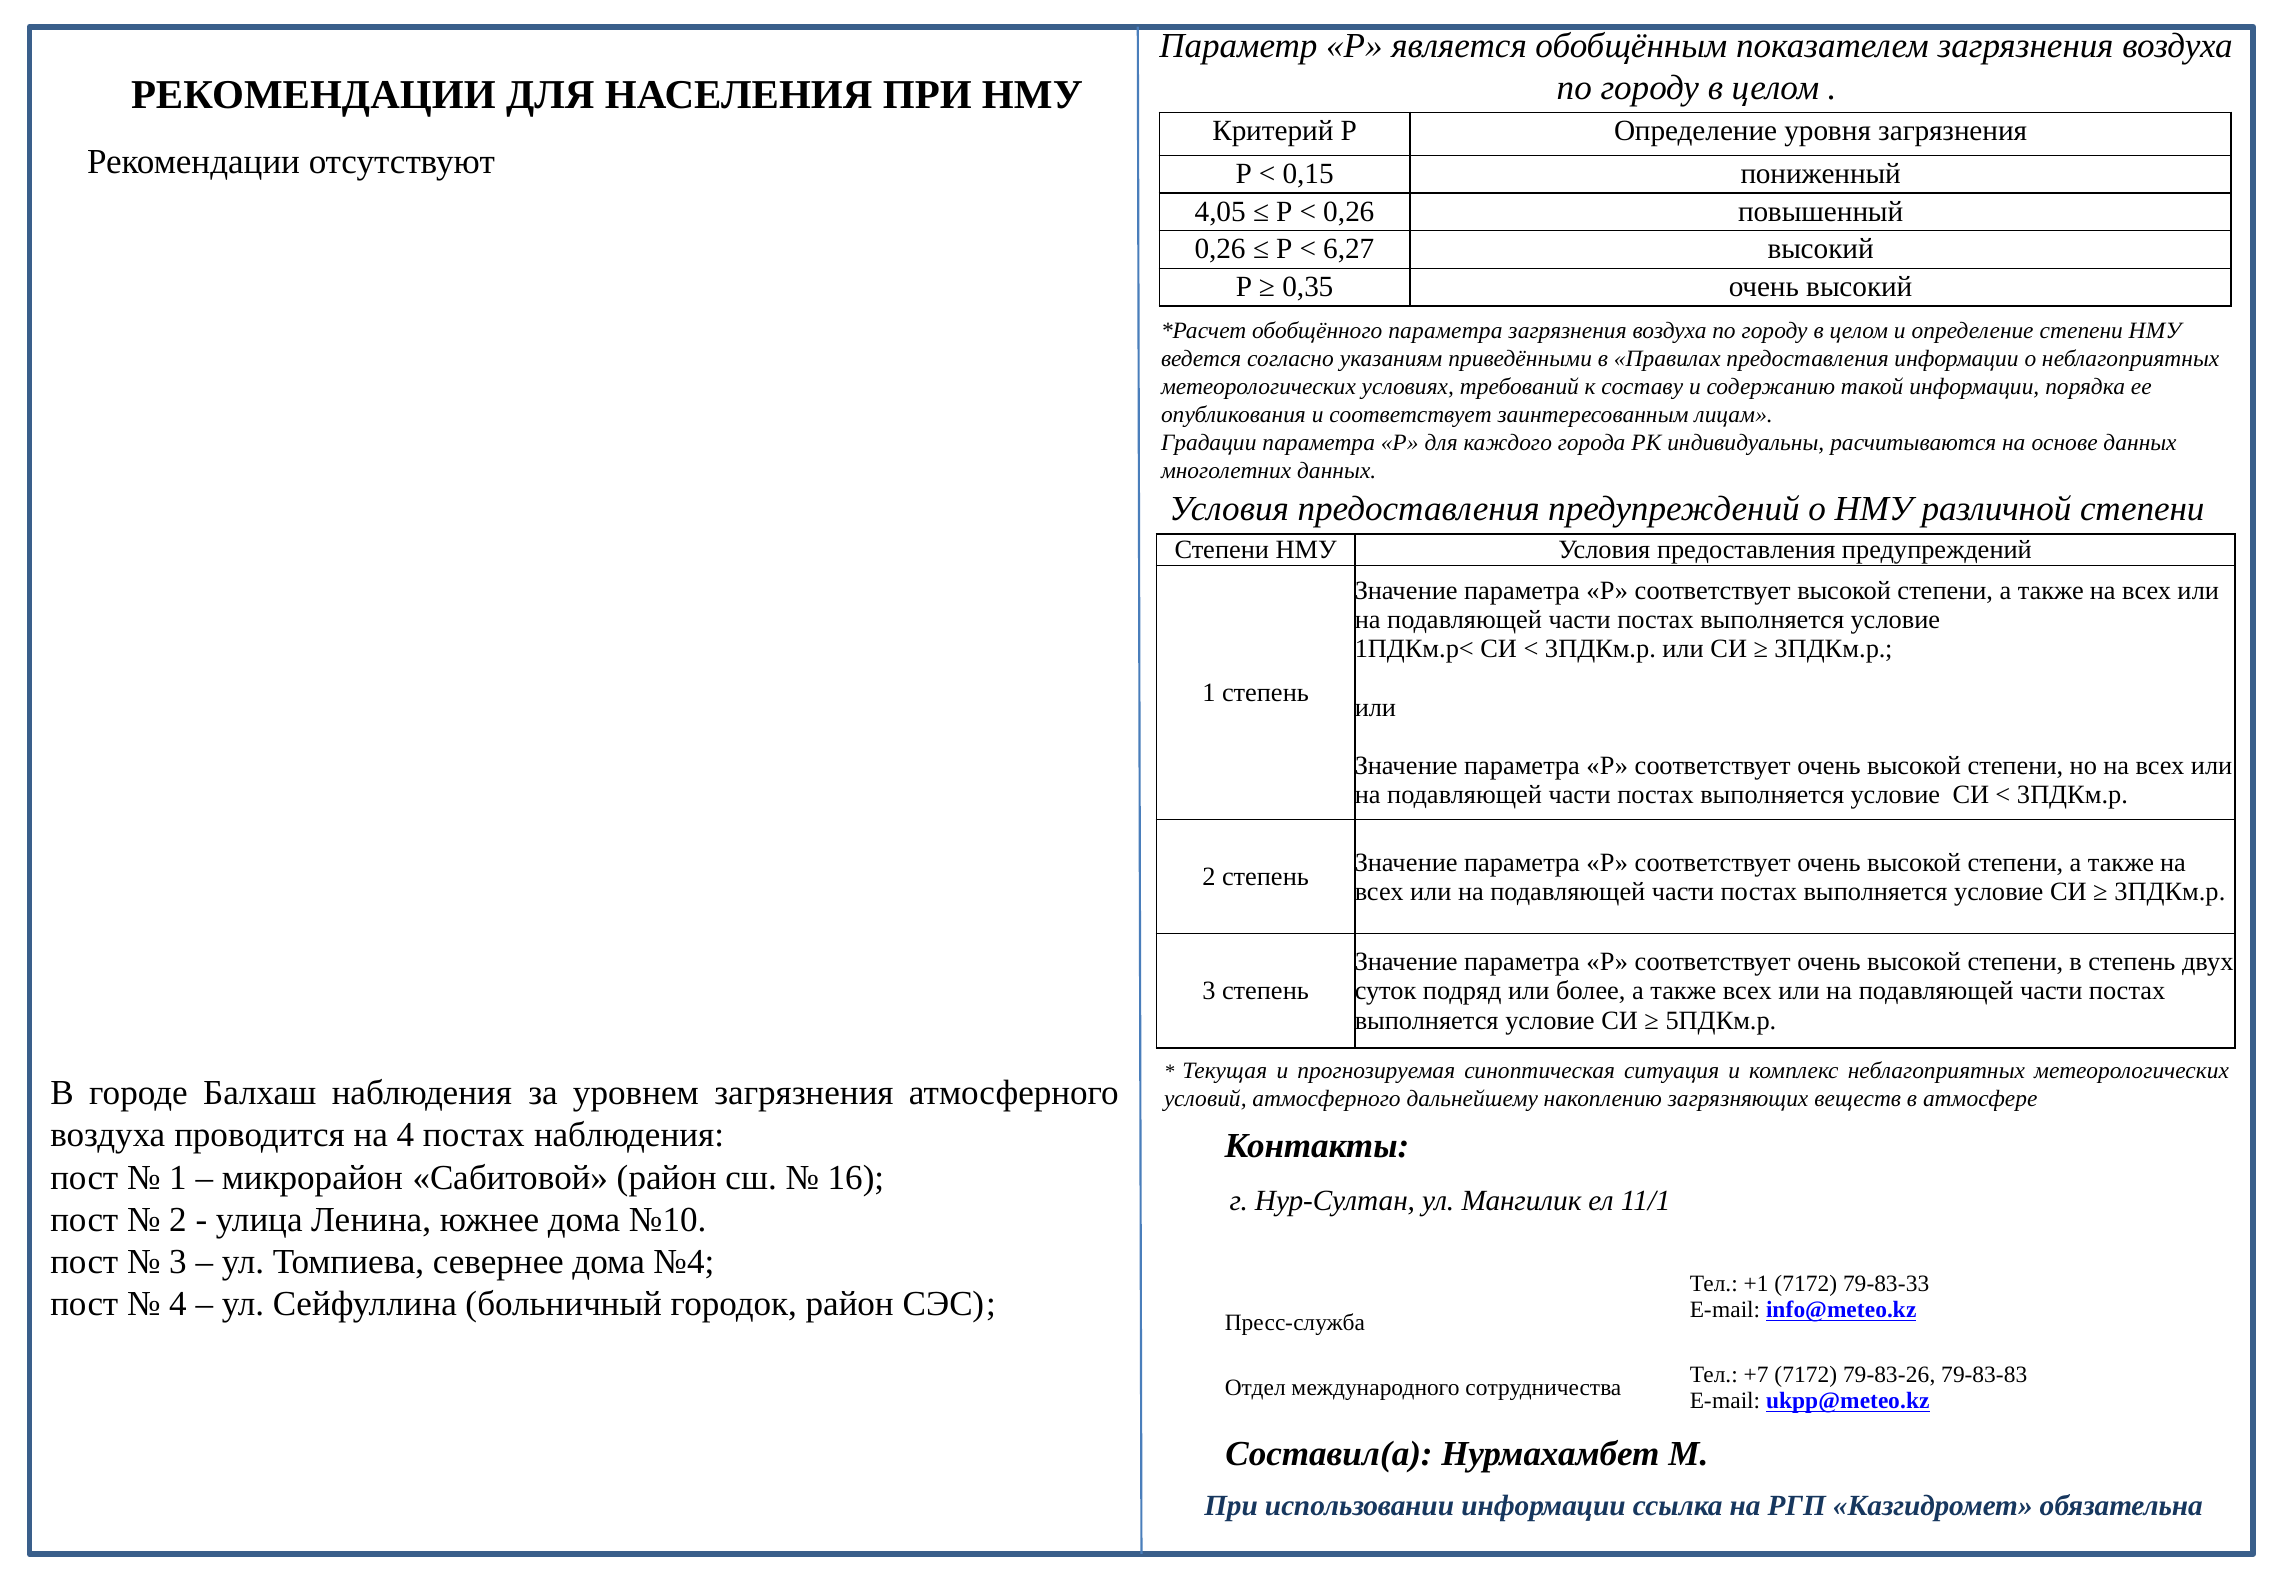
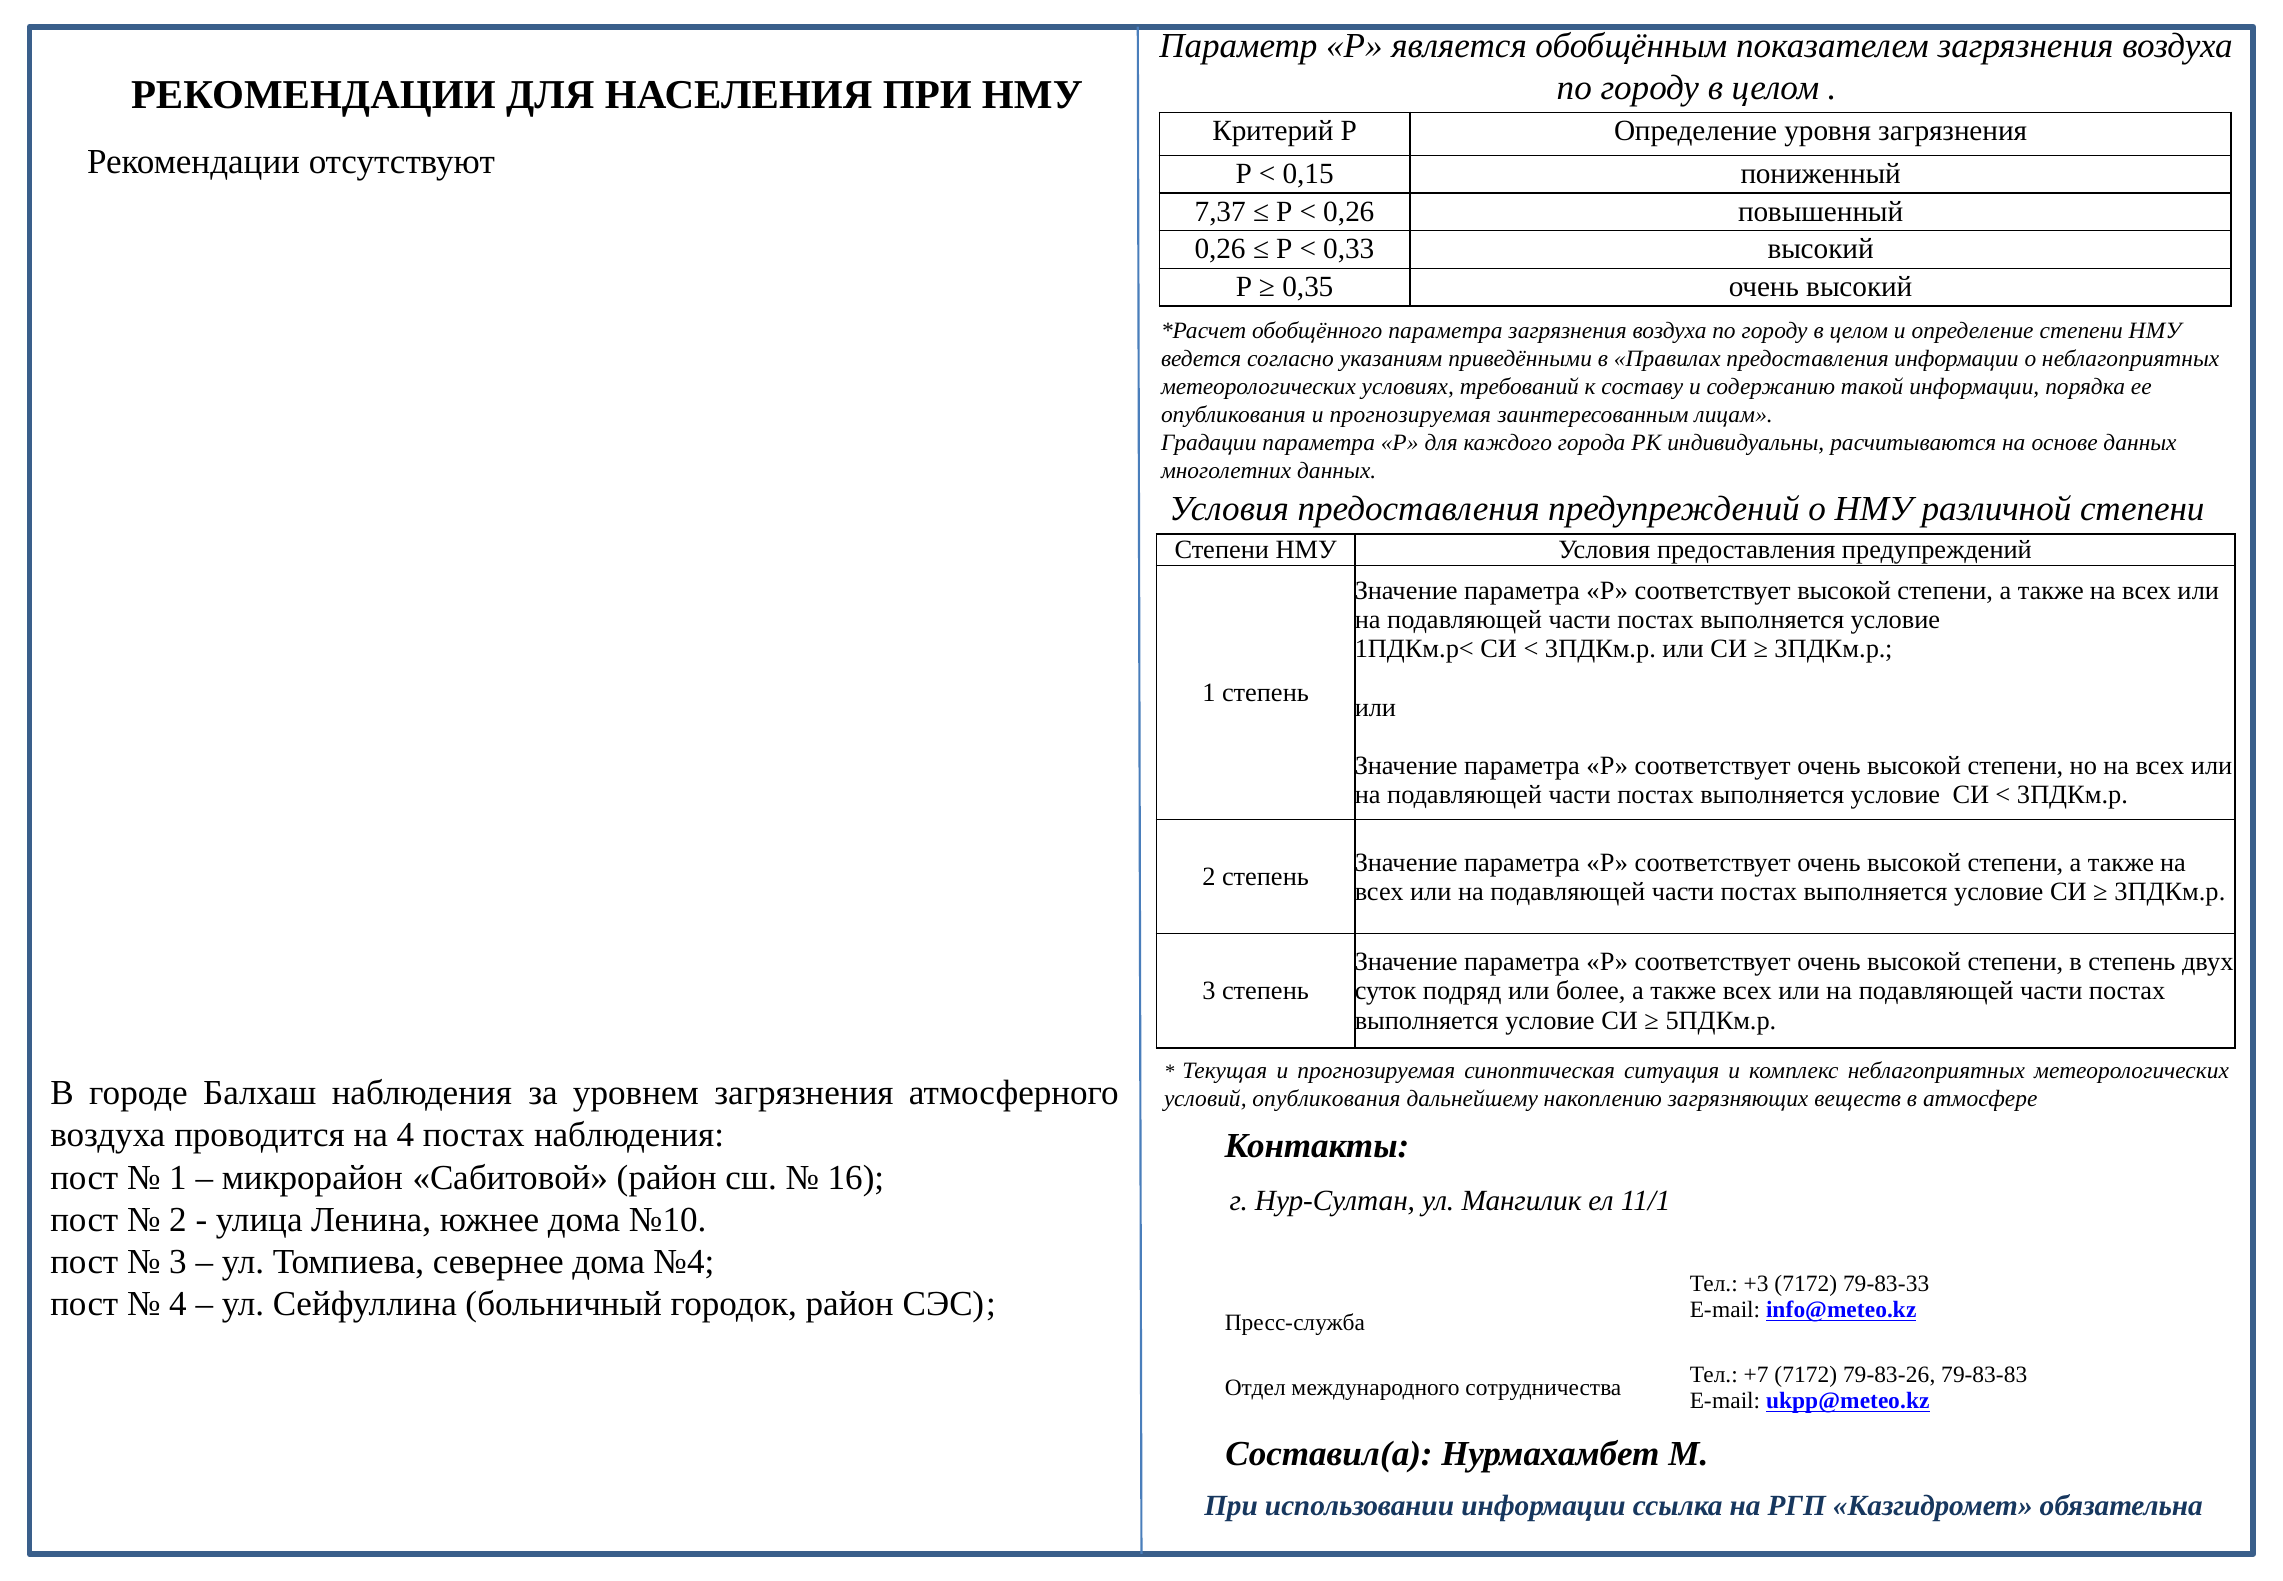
4,05: 4,05 -> 7,37
6,27: 6,27 -> 0,33
опубликования и соответствует: соответствует -> прогнозируемая
условий атмосферного: атмосферного -> опубликования
+1: +1 -> +3
